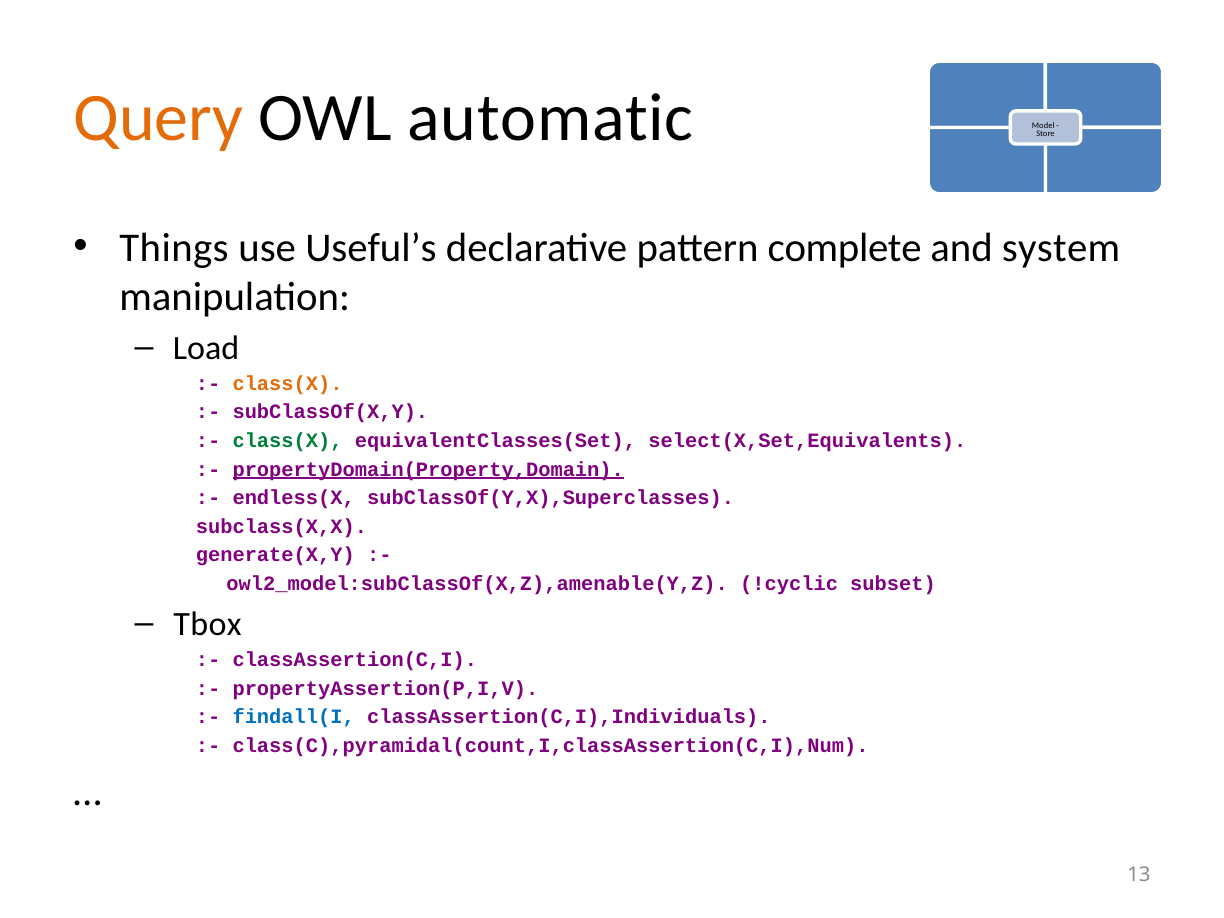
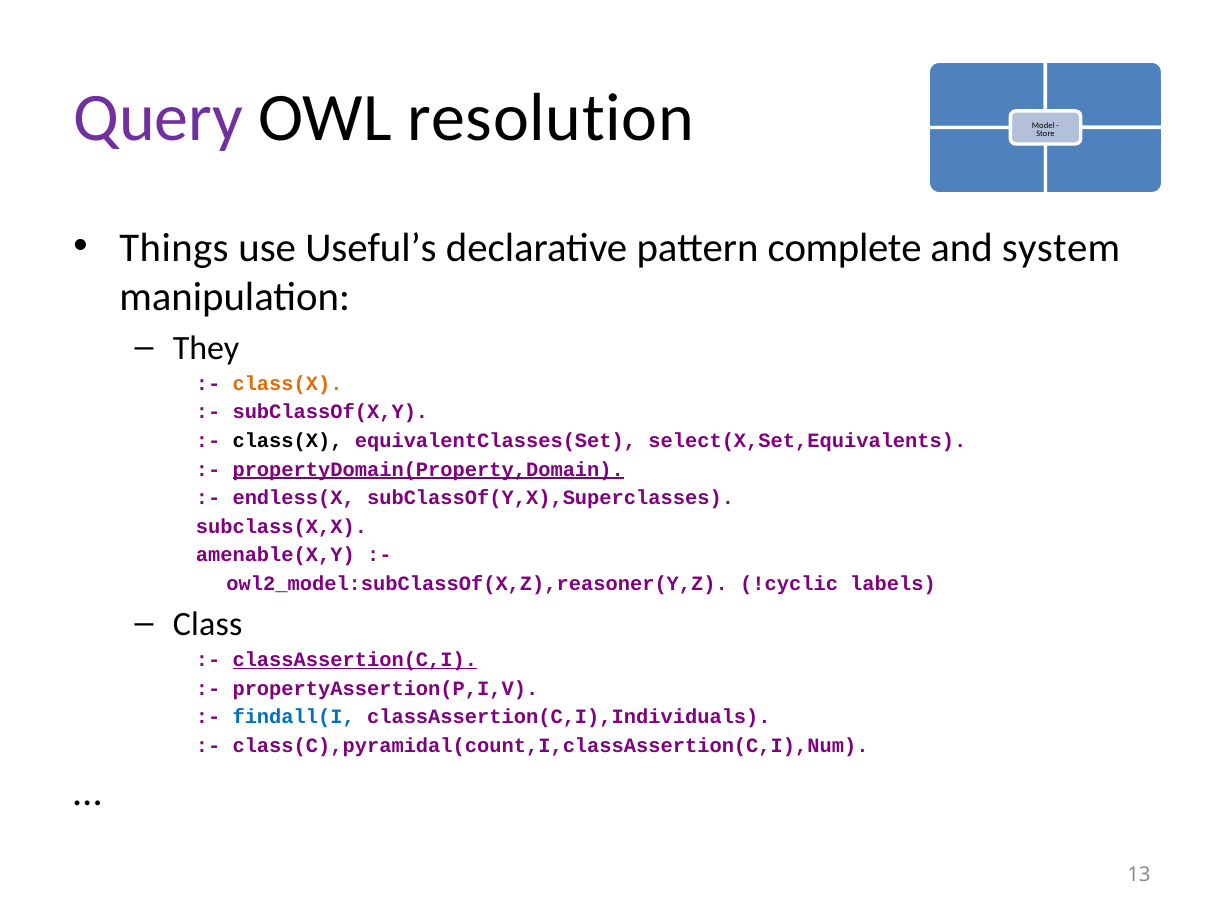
Query at (158, 118) colour: orange -> purple
automatic: automatic -> resolution
Load: Load -> They
class(X at (288, 441) colour: green -> black
generate(X,Y: generate(X,Y -> amenable(X,Y
owl2_model:subClassOf(X,Z),amenable(Y,Z: owl2_model:subClassOf(X,Z),amenable(Y,Z -> owl2_model:subClassOf(X,Z),reasoner(Y,Z
subset: subset -> labels
Tbox: Tbox -> Class
classAssertion(C,I underline: none -> present
